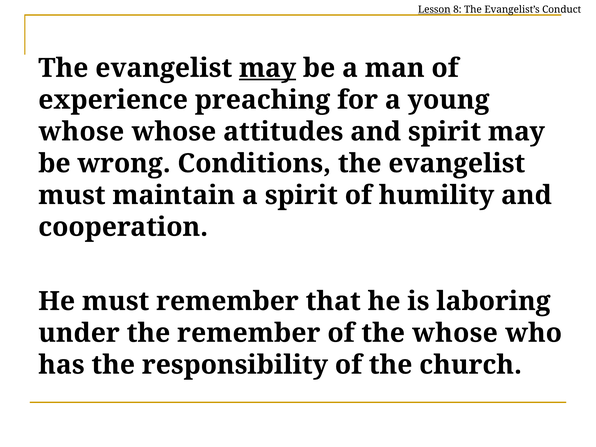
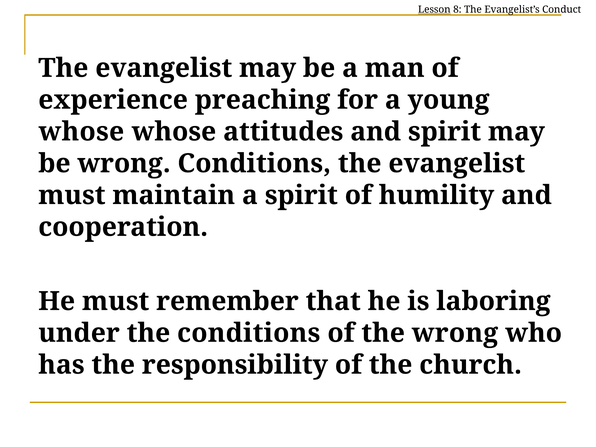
may at (268, 68) underline: present -> none
the remember: remember -> conditions
the whose: whose -> wrong
